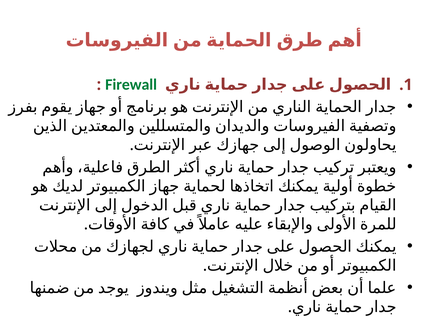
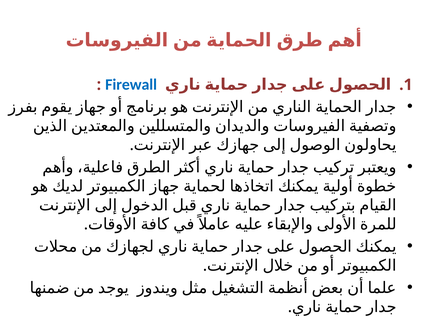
Firewall colour: green -> blue
